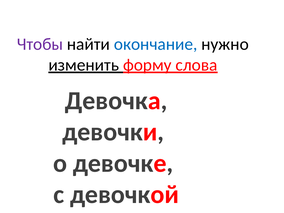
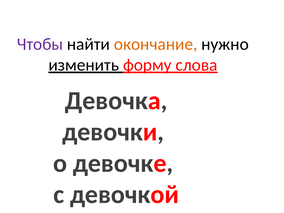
окончание colour: blue -> orange
